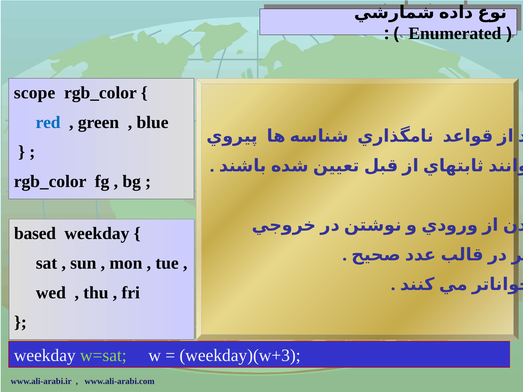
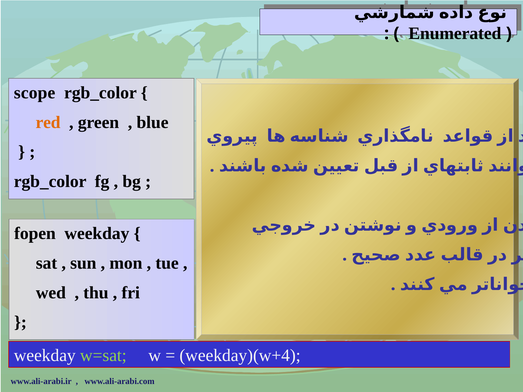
red colour: blue -> orange
based: based -> fopen
weekday)(w+3: weekday)(w+3 -> weekday)(w+4
